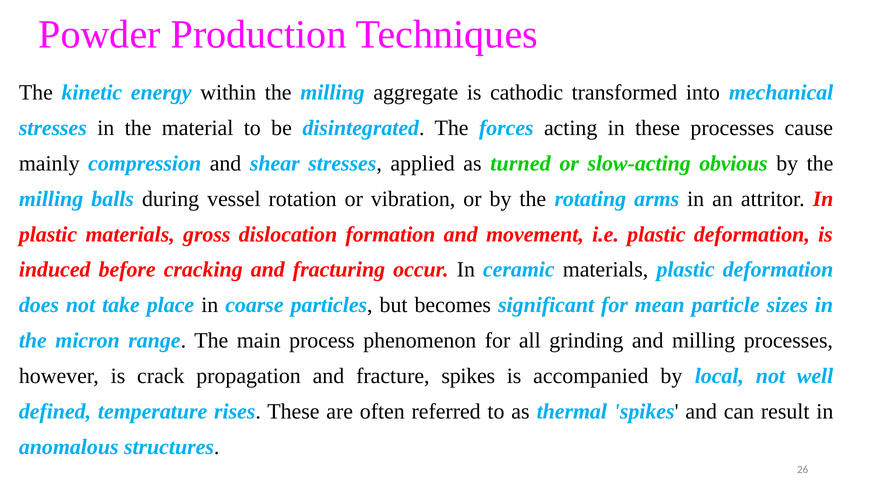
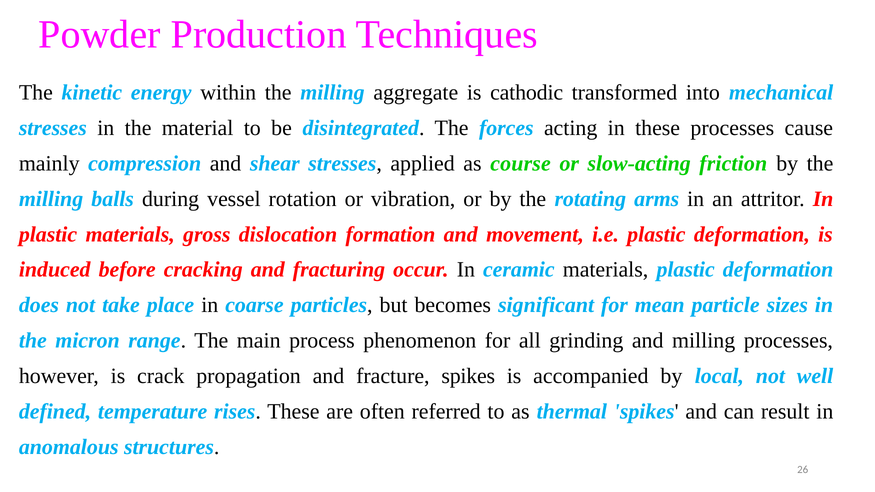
turned: turned -> course
obvious: obvious -> friction
